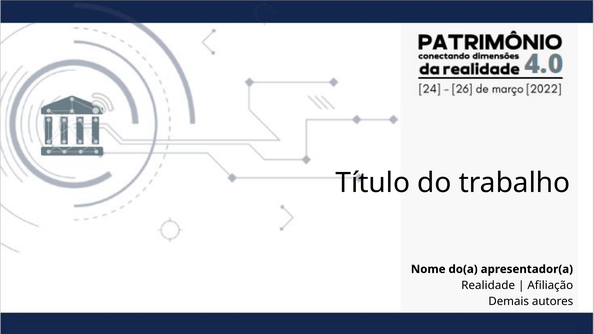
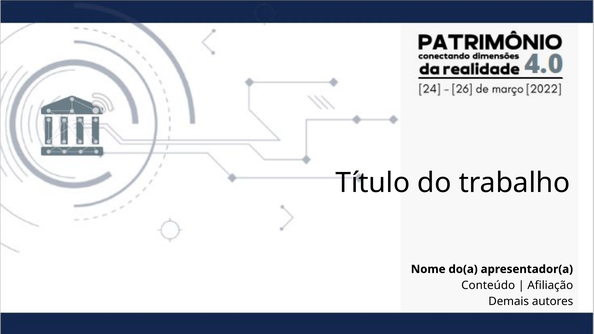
Realidade: Realidade -> Conteúdo
